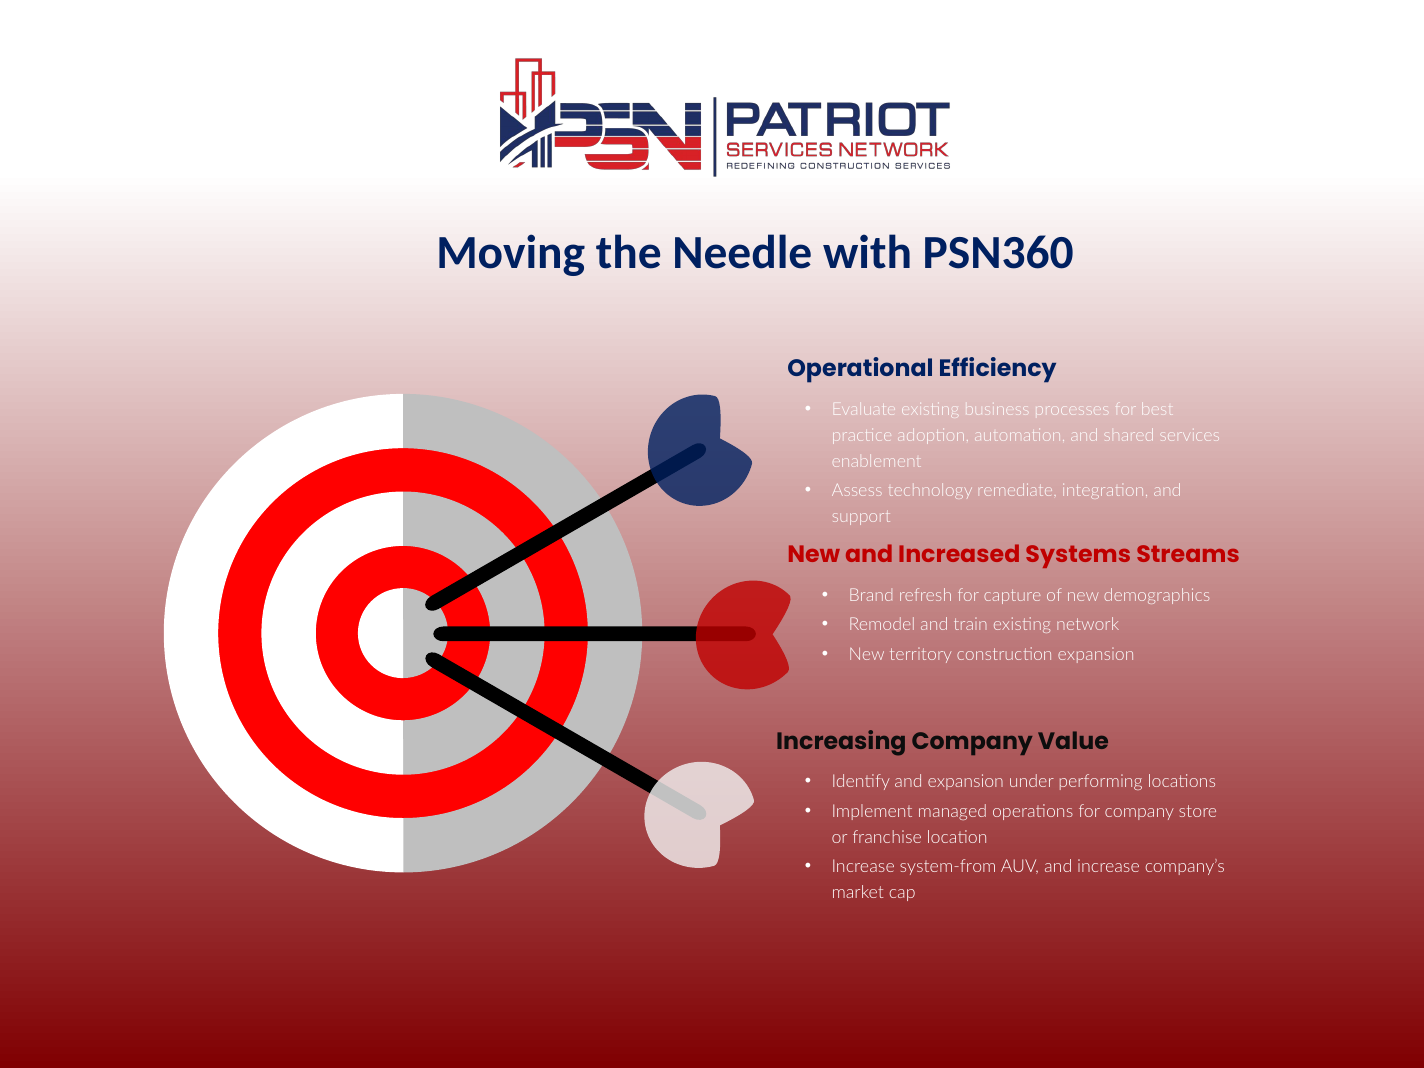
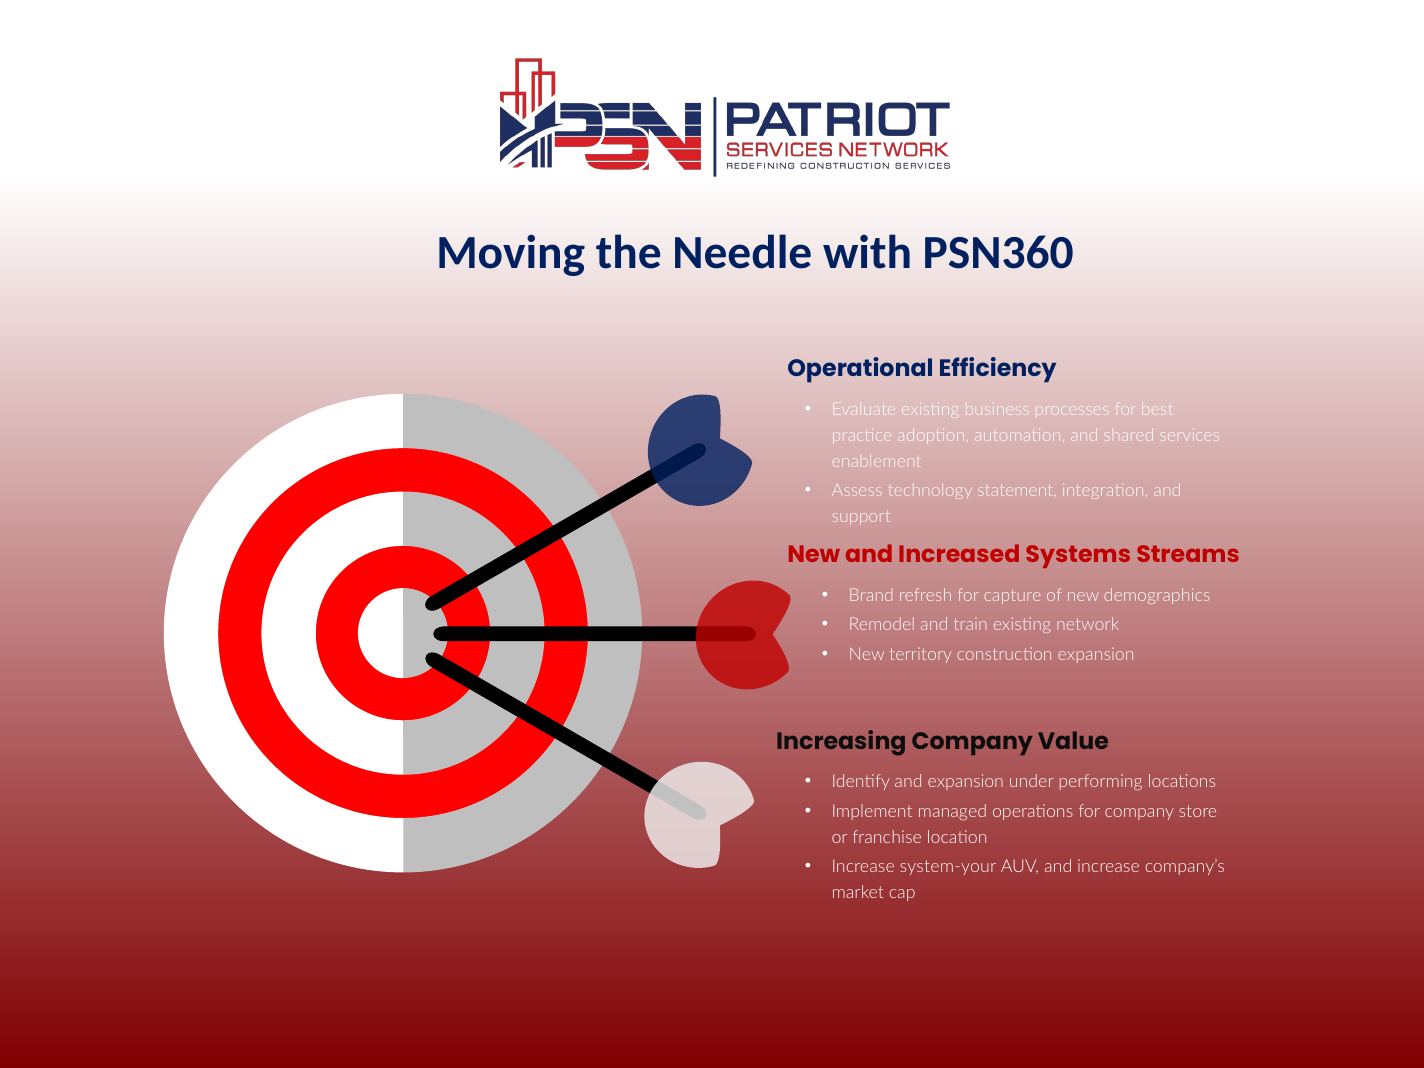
remediate: remediate -> statement
system-from: system-from -> system-your
